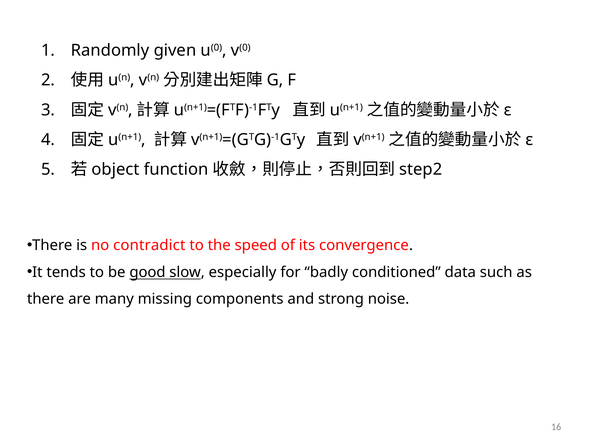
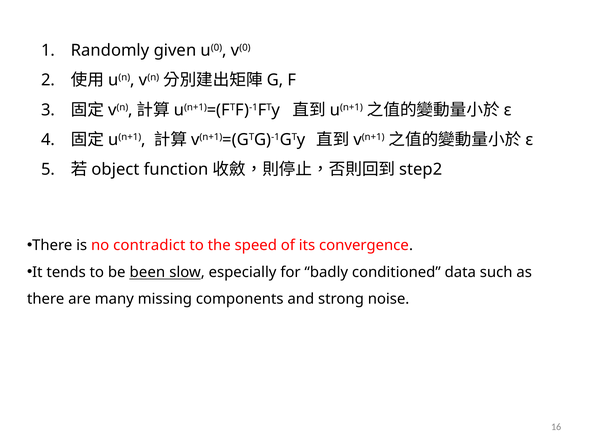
good: good -> been
